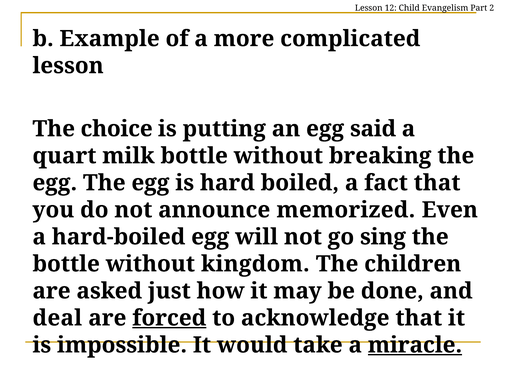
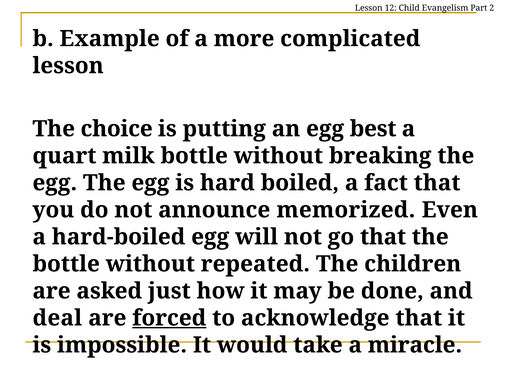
said: said -> best
go sing: sing -> that
kingdom: kingdom -> repeated
miracle underline: present -> none
